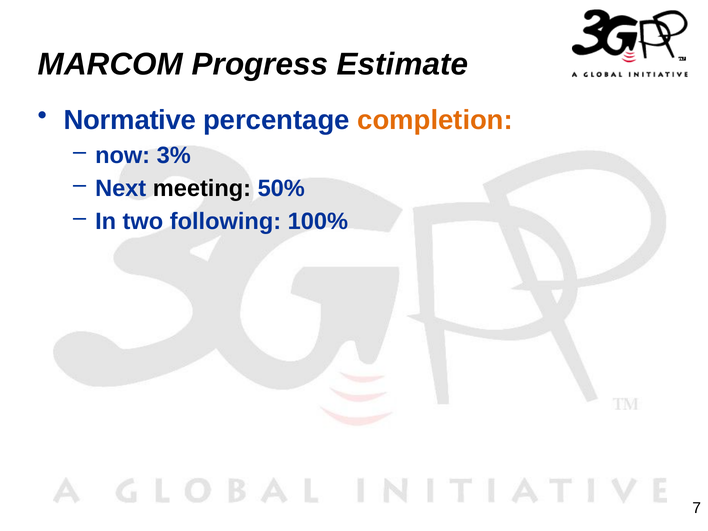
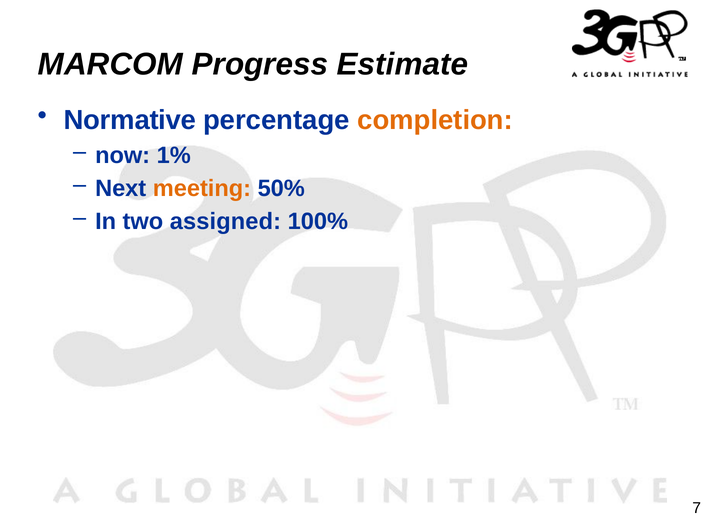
3%: 3% -> 1%
meeting colour: black -> orange
following: following -> assigned
